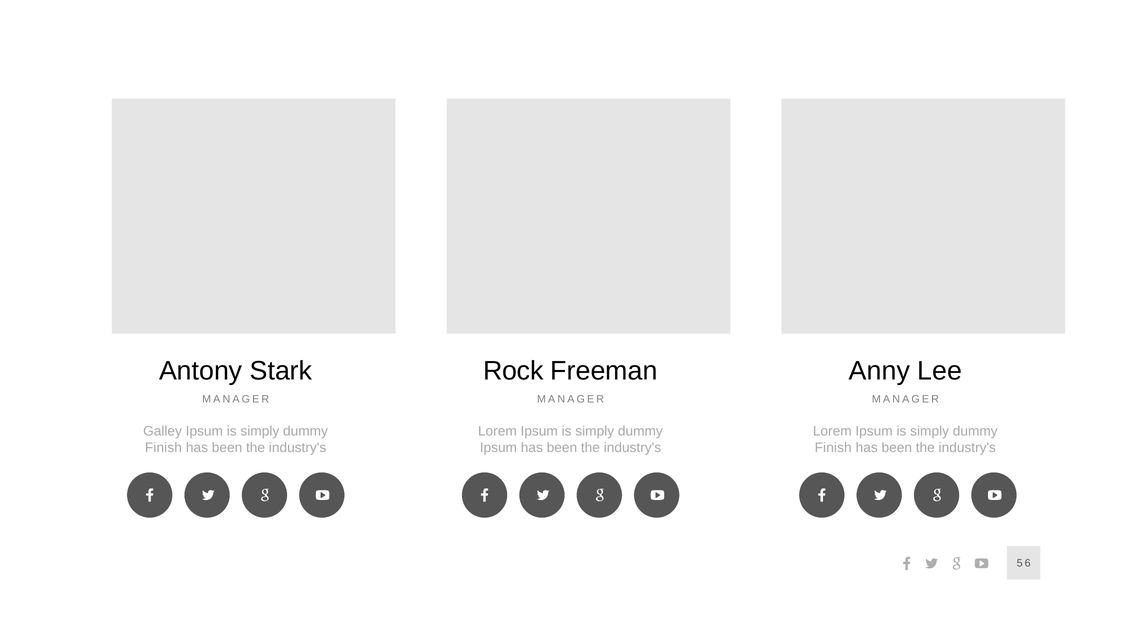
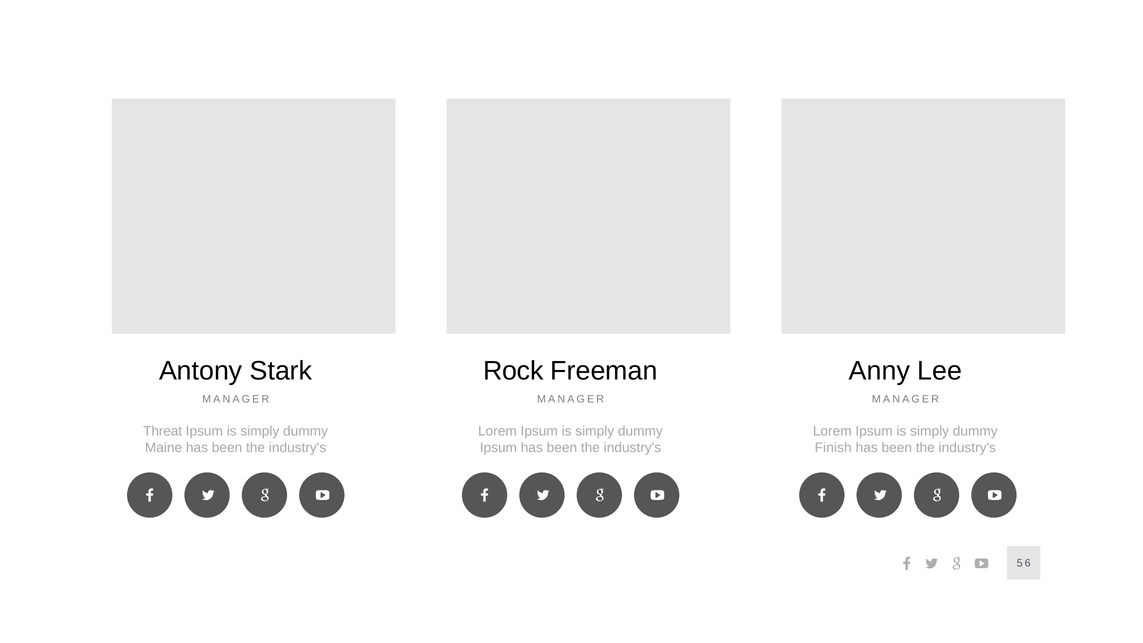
Galley: Galley -> Threat
Finish at (163, 448): Finish -> Maine
